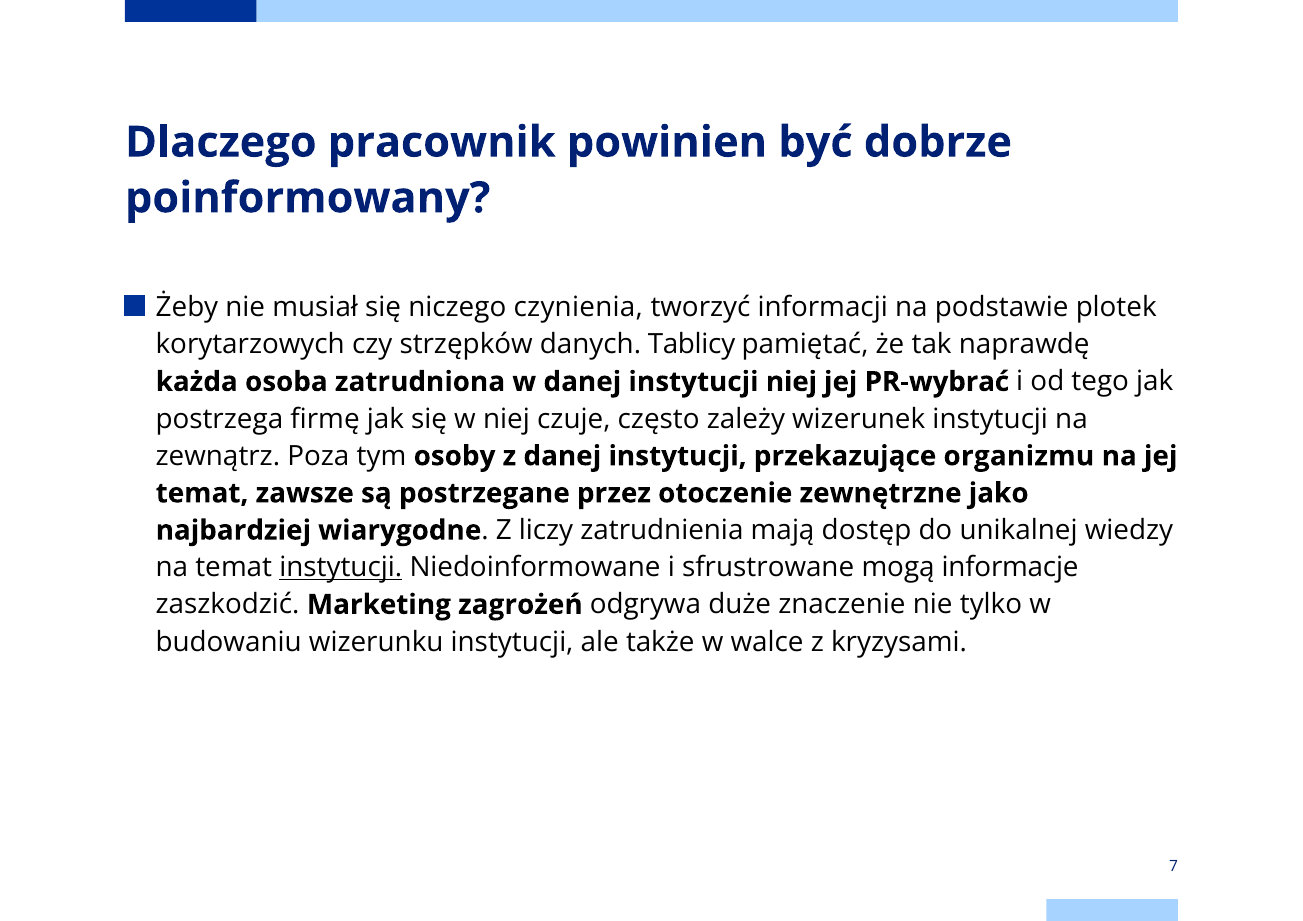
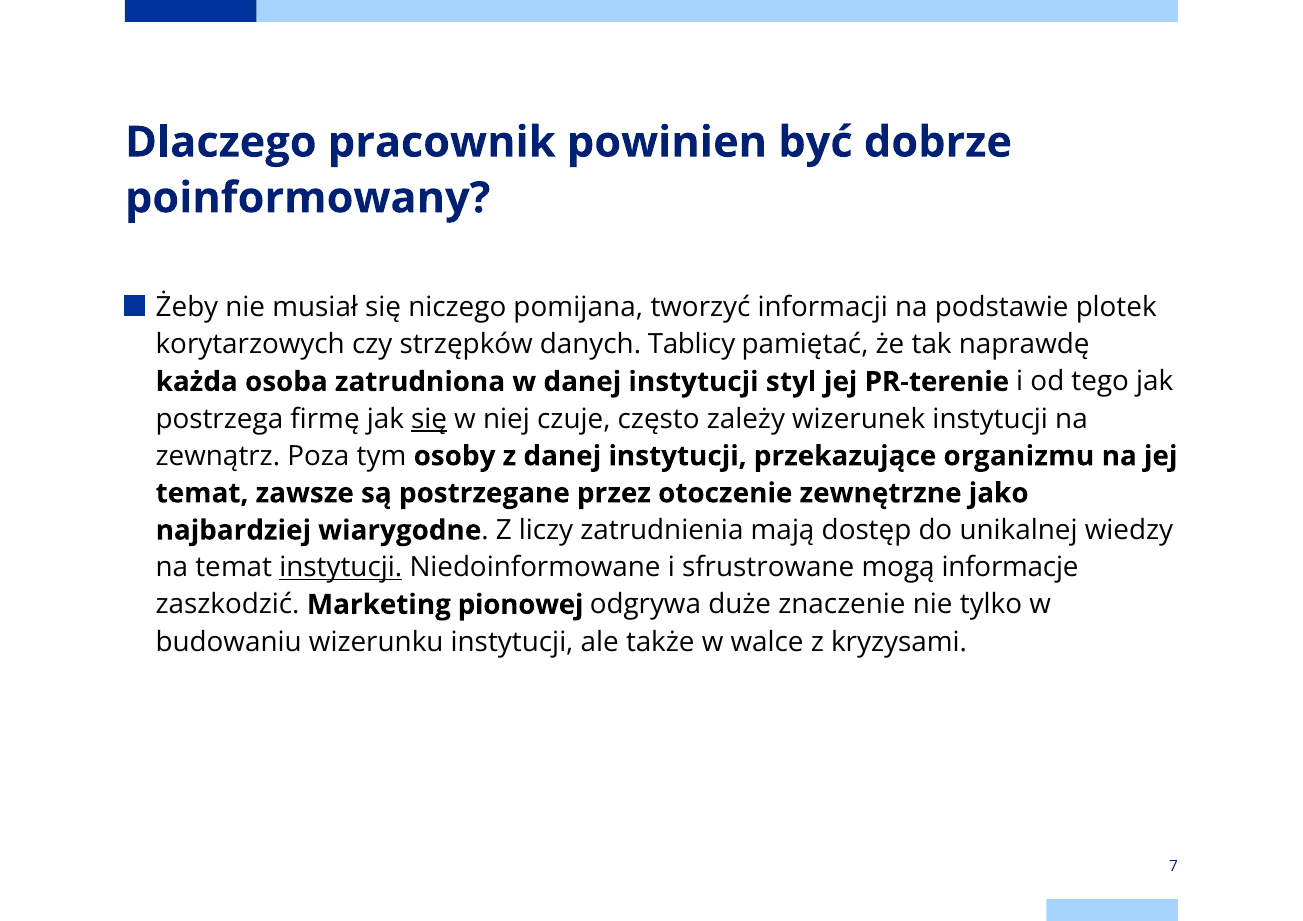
czynienia: czynienia -> pomijana
instytucji niej: niej -> styl
PR-wybrać: PR-wybrać -> PR-terenie
się at (429, 419) underline: none -> present
zagrożeń: zagrożeń -> pionowej
